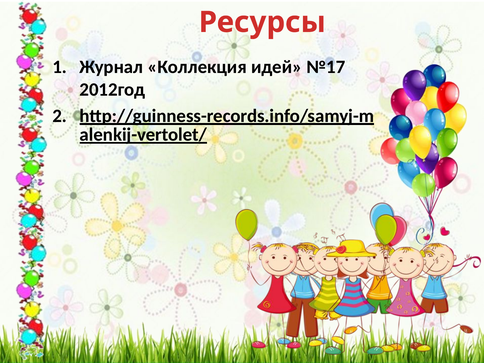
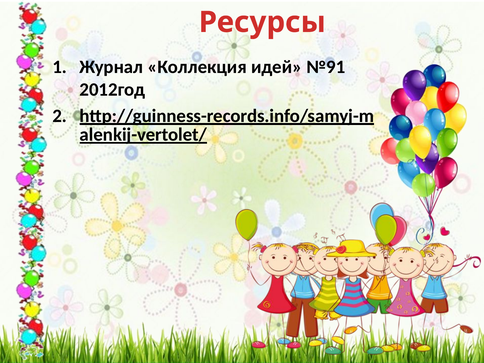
№17: №17 -> №91
